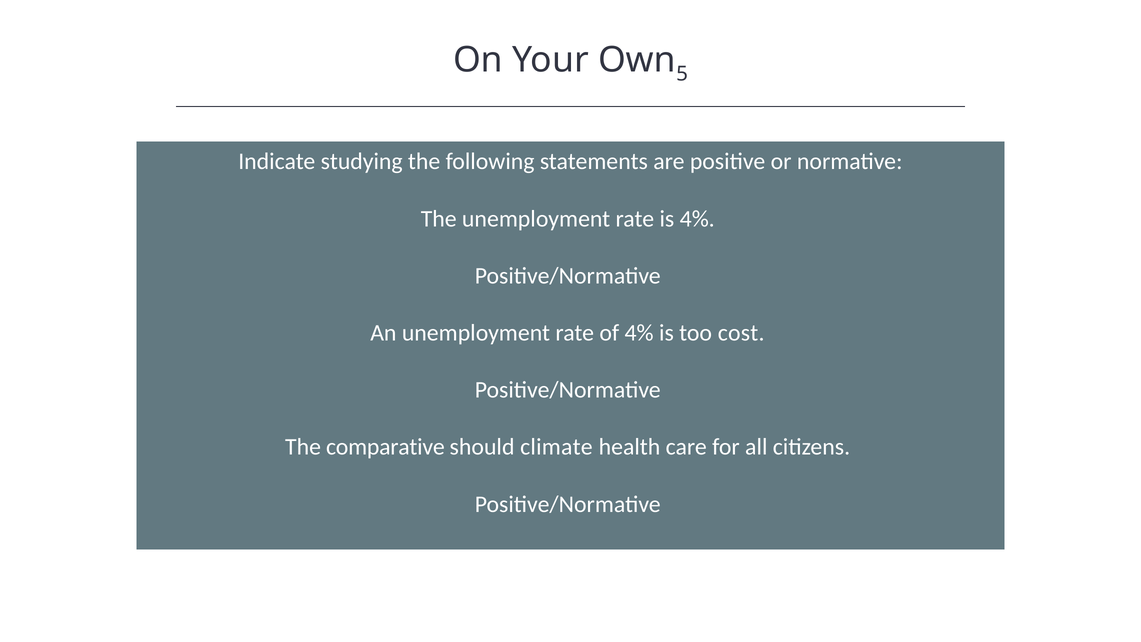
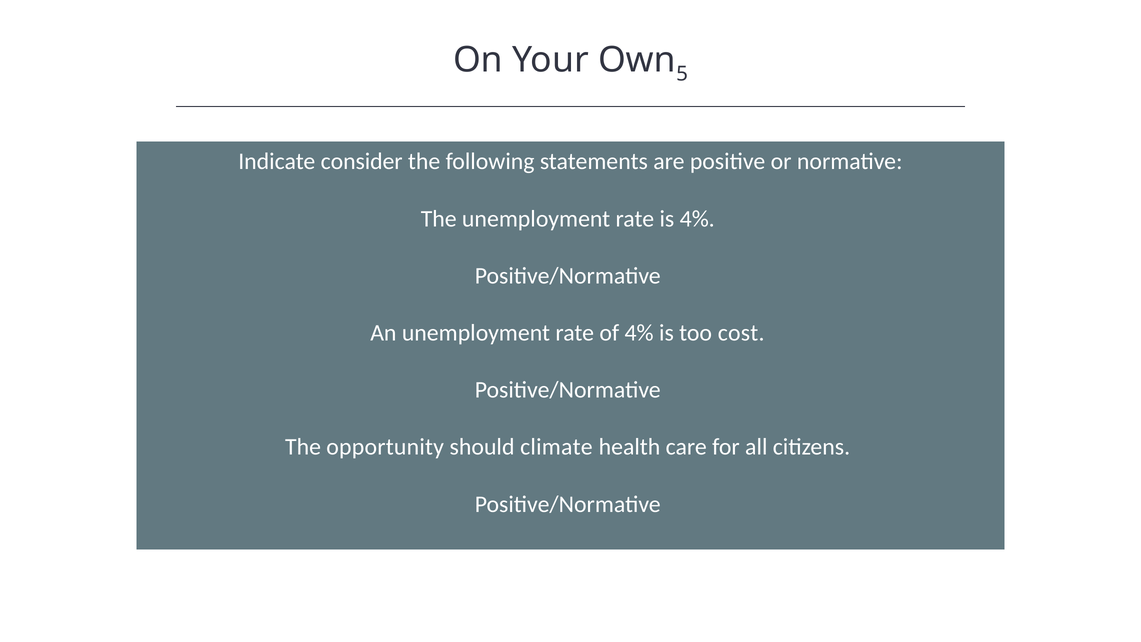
studying: studying -> consider
comparative: comparative -> opportunity
